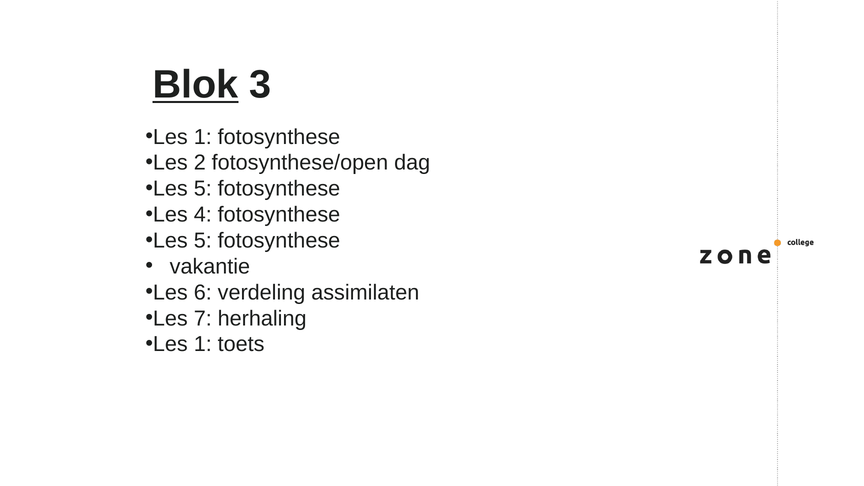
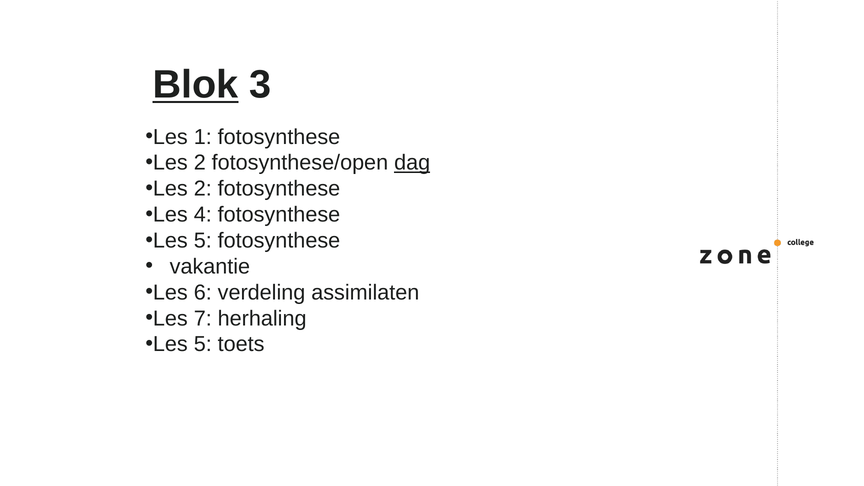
dag underline: none -> present
5 at (203, 189): 5 -> 2
1 at (203, 344): 1 -> 5
